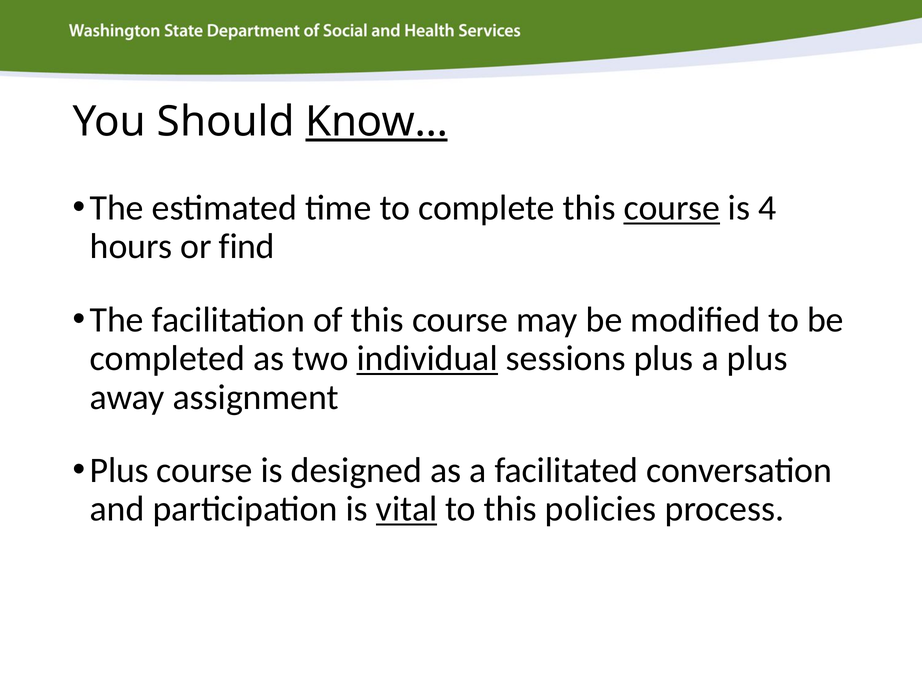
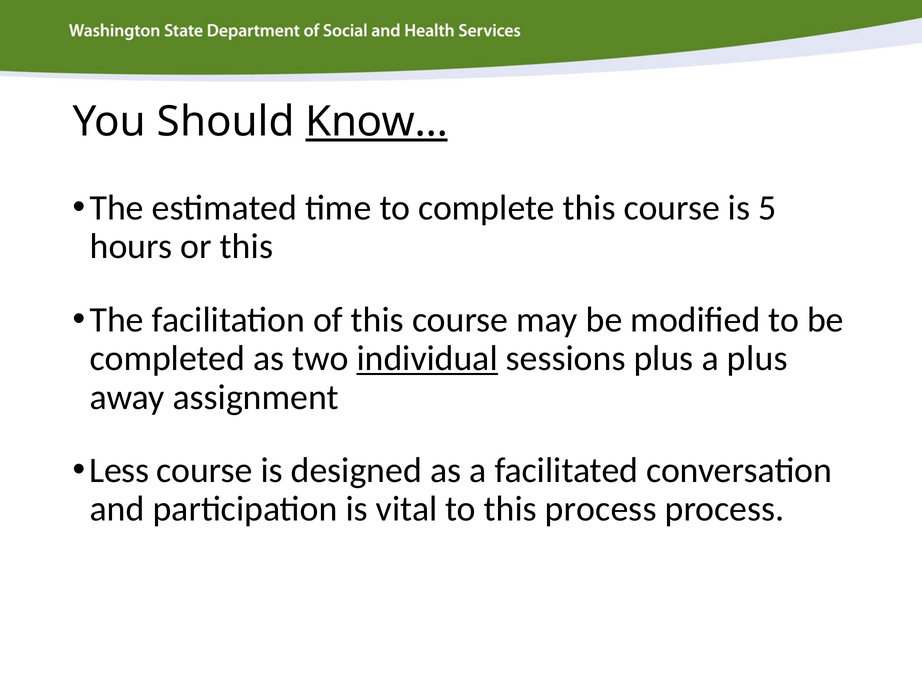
course at (672, 208) underline: present -> none
4: 4 -> 5
or find: find -> this
Plus at (119, 470): Plus -> Less
vital underline: present -> none
this policies: policies -> process
